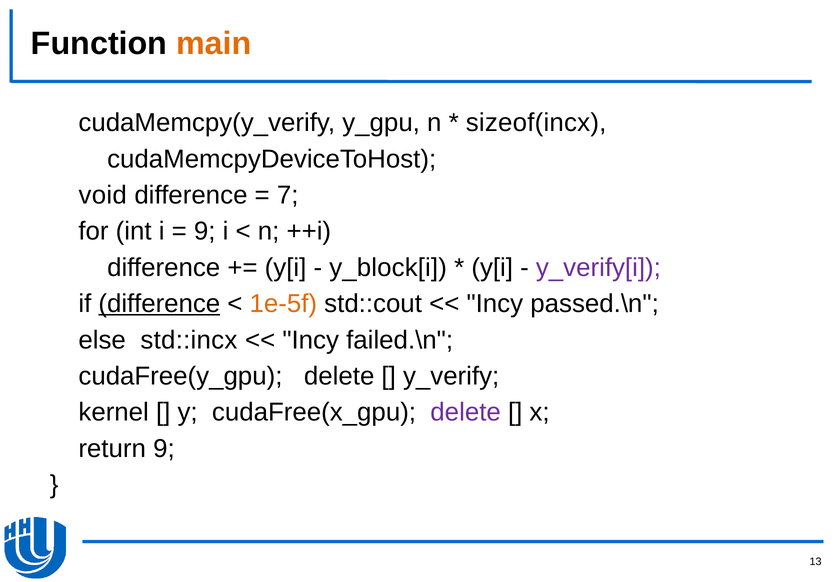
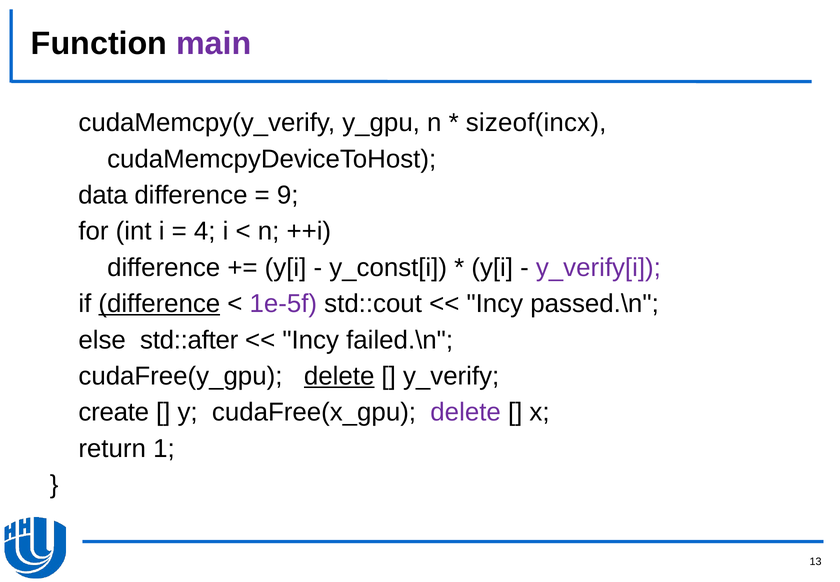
main colour: orange -> purple
void: void -> data
7: 7 -> 9
9 at (205, 231): 9 -> 4
y_block[i: y_block[i -> y_const[i
1e-5f colour: orange -> purple
std::incx: std::incx -> std::after
delete at (339, 376) underline: none -> present
kernel: kernel -> create
return 9: 9 -> 1
